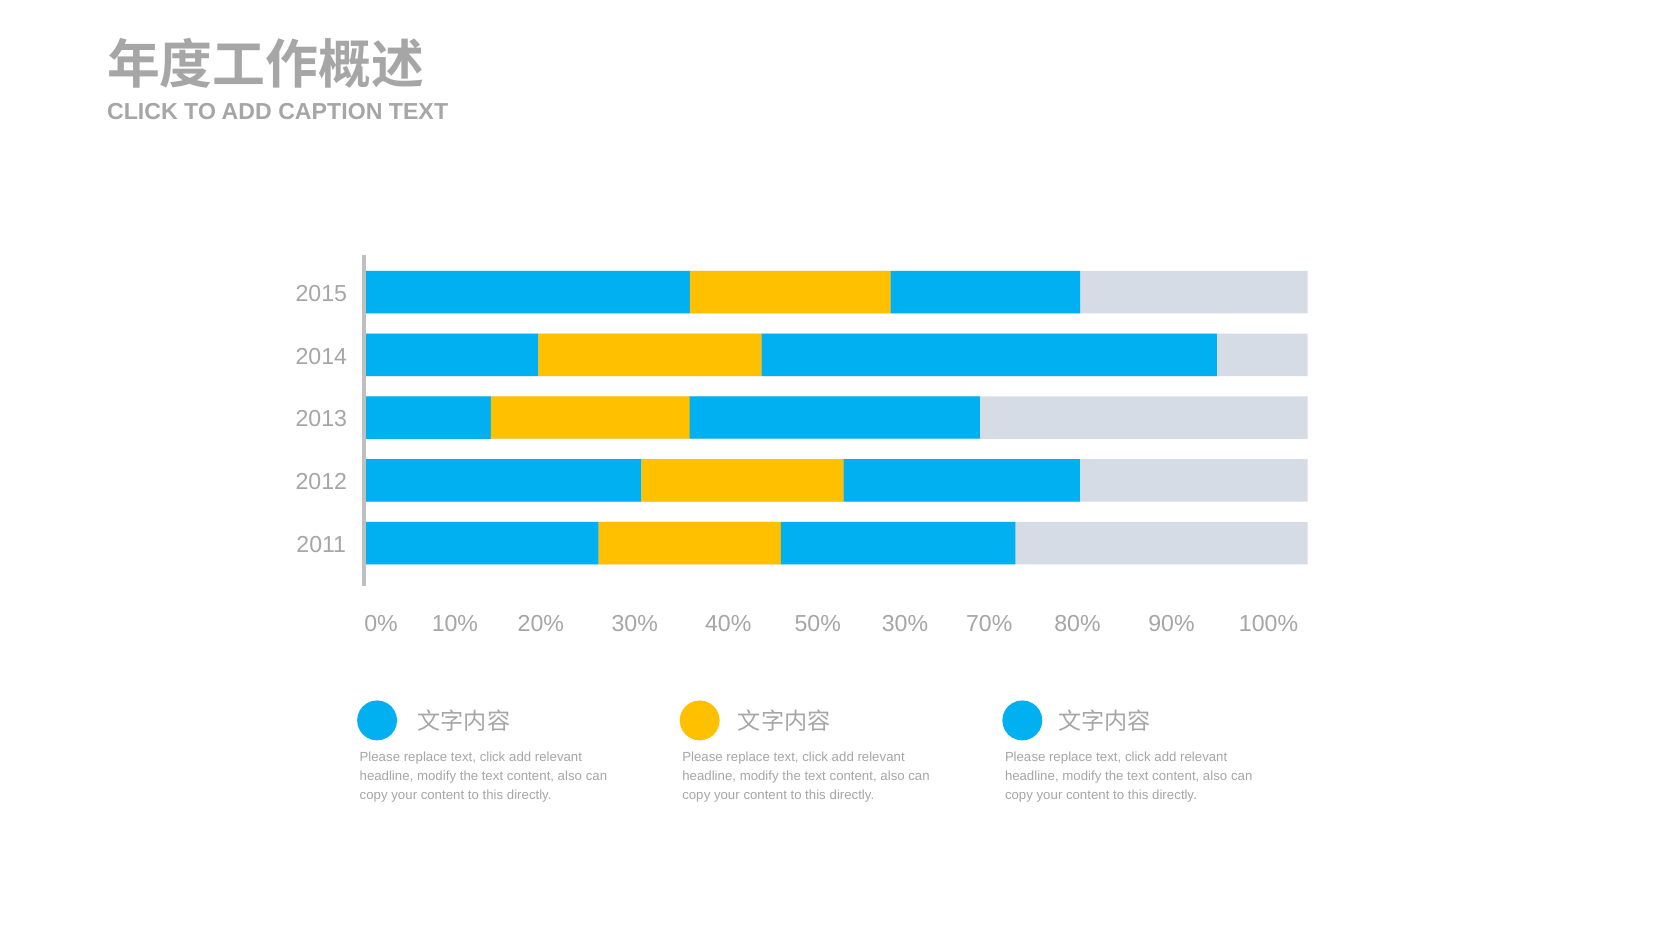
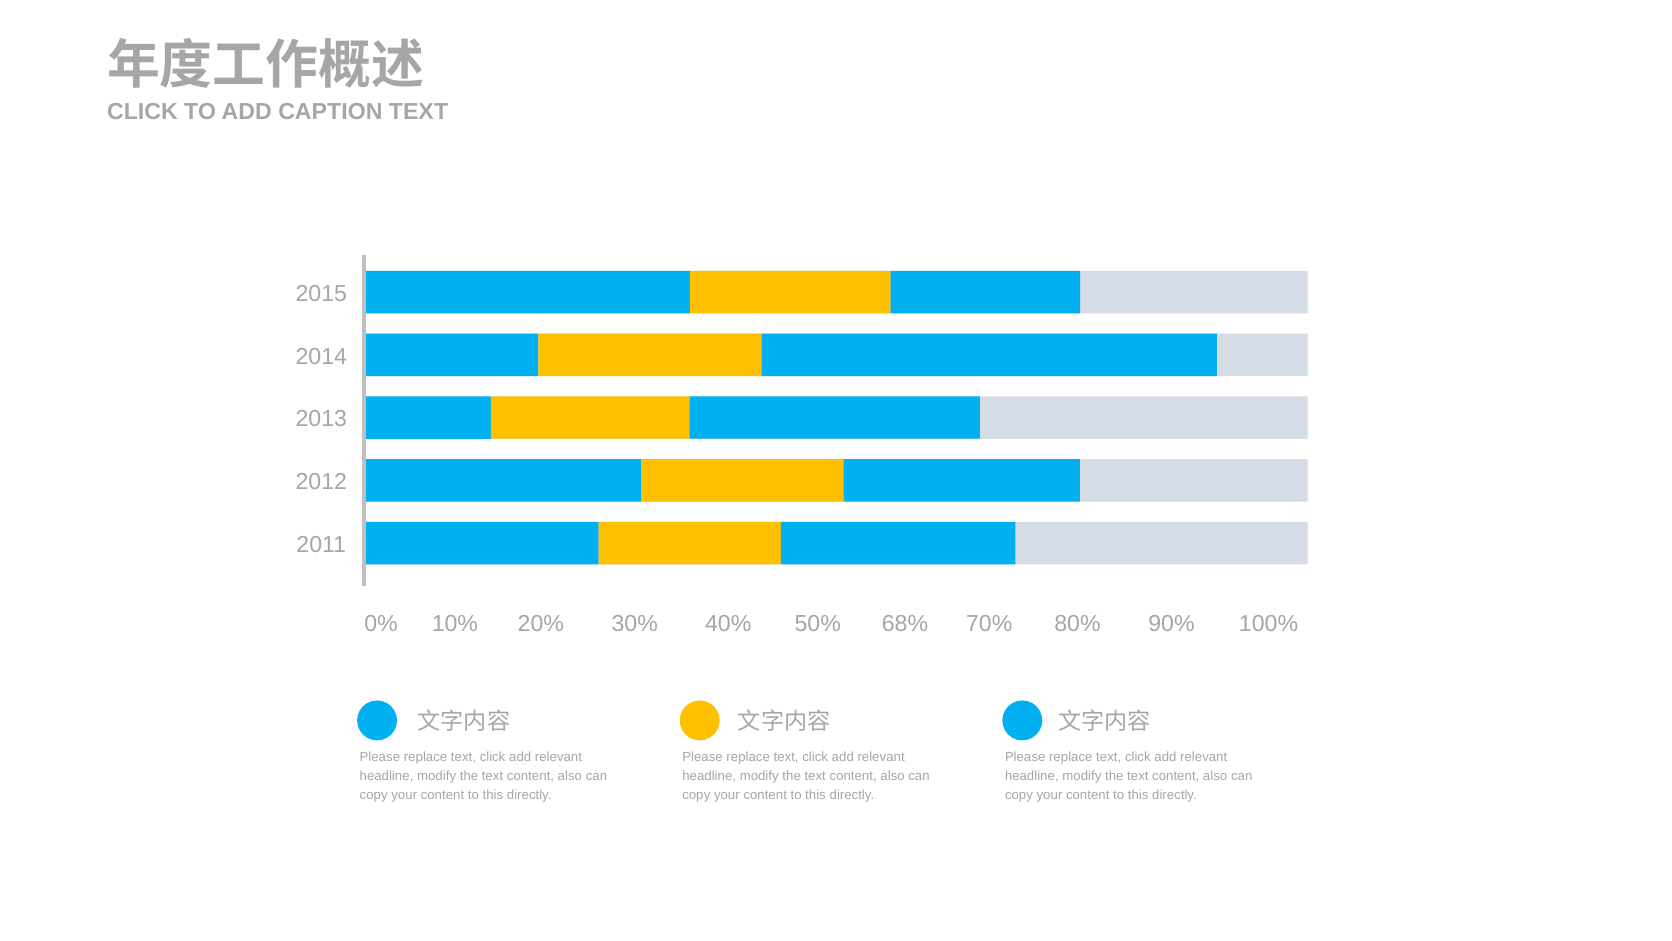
50% 30%: 30% -> 68%
